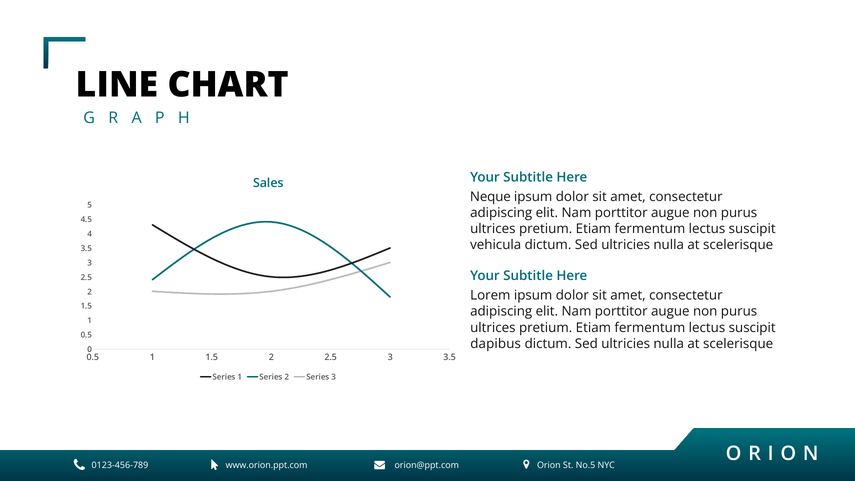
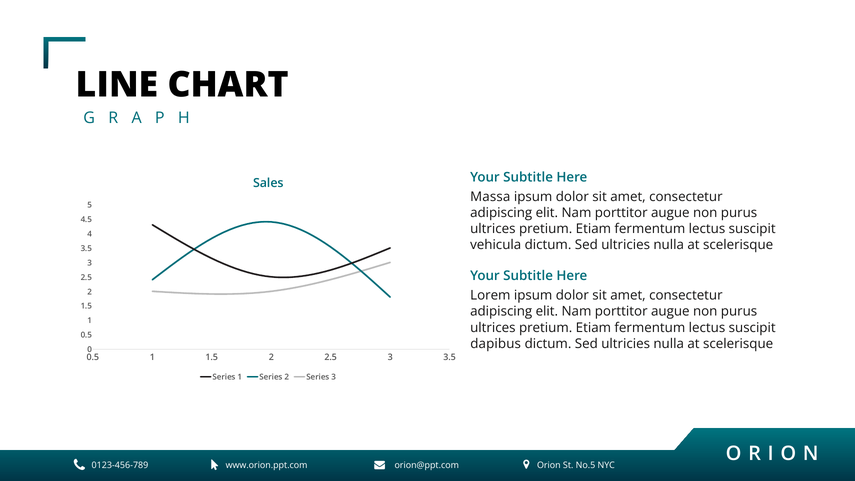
Neque: Neque -> Massa
